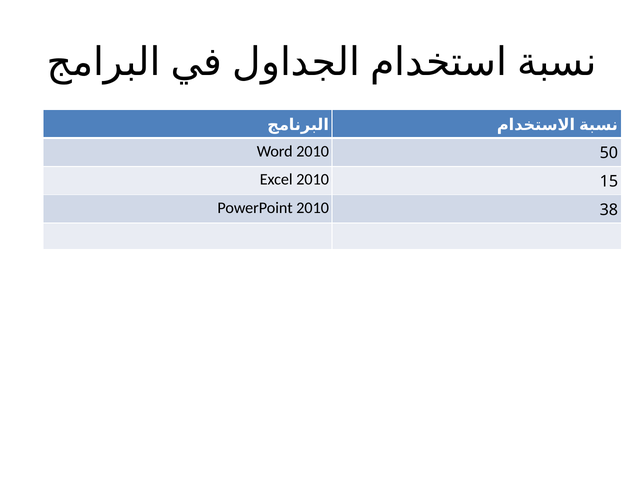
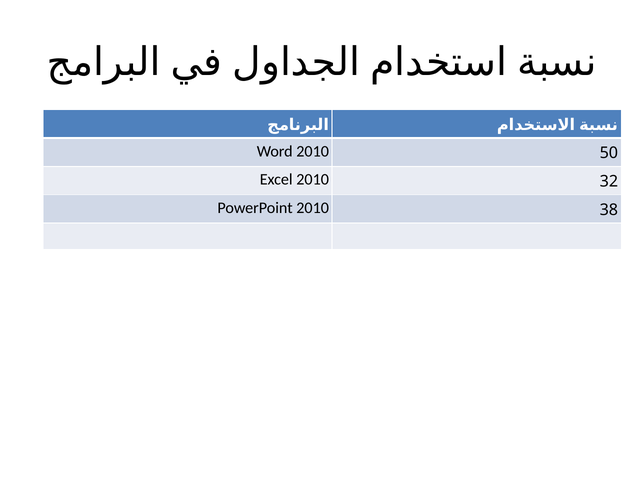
15: 15 -> 32
